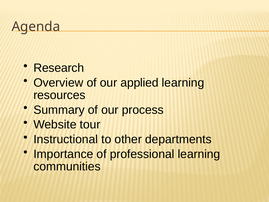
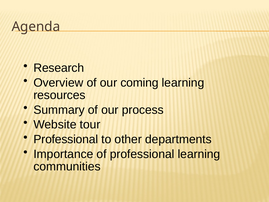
applied: applied -> coming
Instructional at (66, 139): Instructional -> Professional
